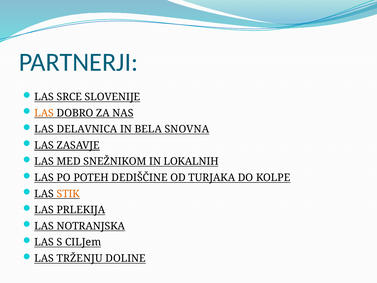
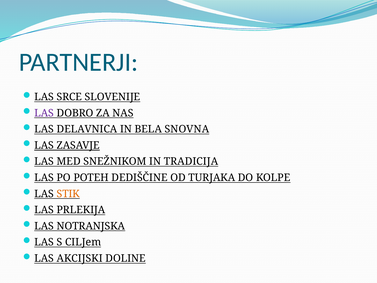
LAS at (44, 113) colour: orange -> purple
LOKALNIH: LOKALNIH -> TRADICIJA
TRŽENJU: TRŽENJU -> AKCIJSKI
